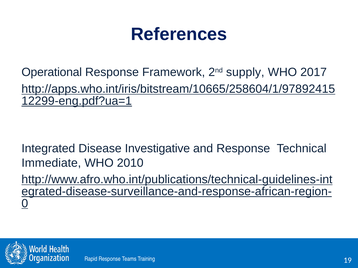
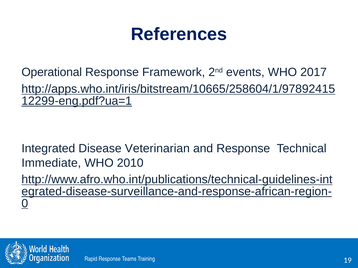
supply: supply -> events
Investigative: Investigative -> Veterinarian
